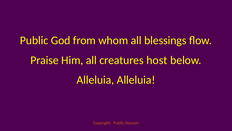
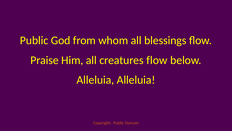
creatures host: host -> flow
